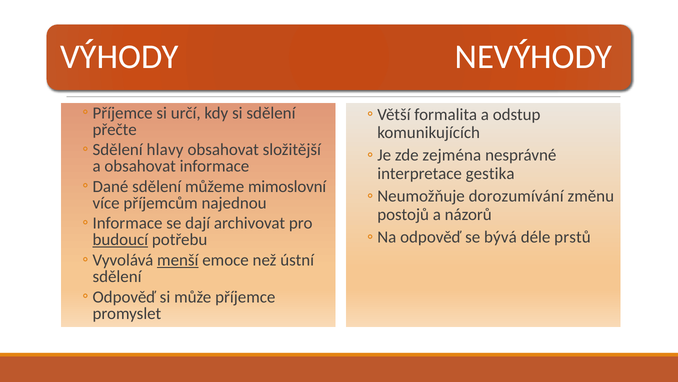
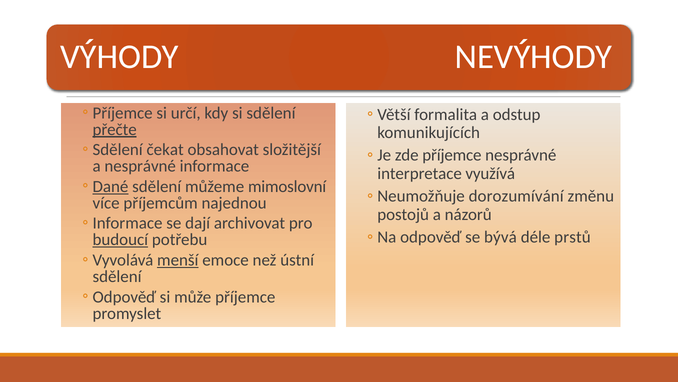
přečte underline: none -> present
hlavy: hlavy -> čekat
zde zejména: zejména -> příjemce
a obsahovat: obsahovat -> nesprávné
gestika: gestika -> využívá
Dané underline: none -> present
